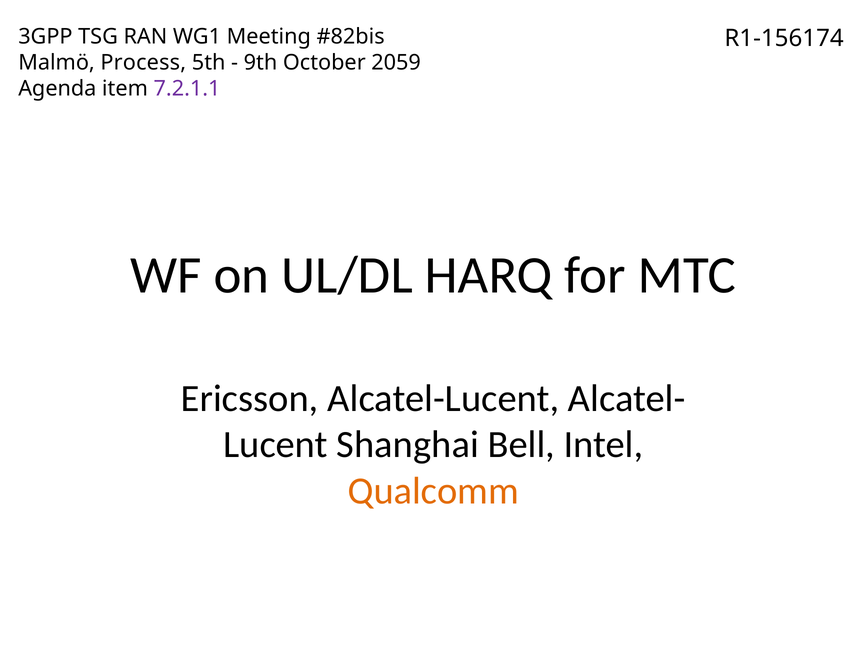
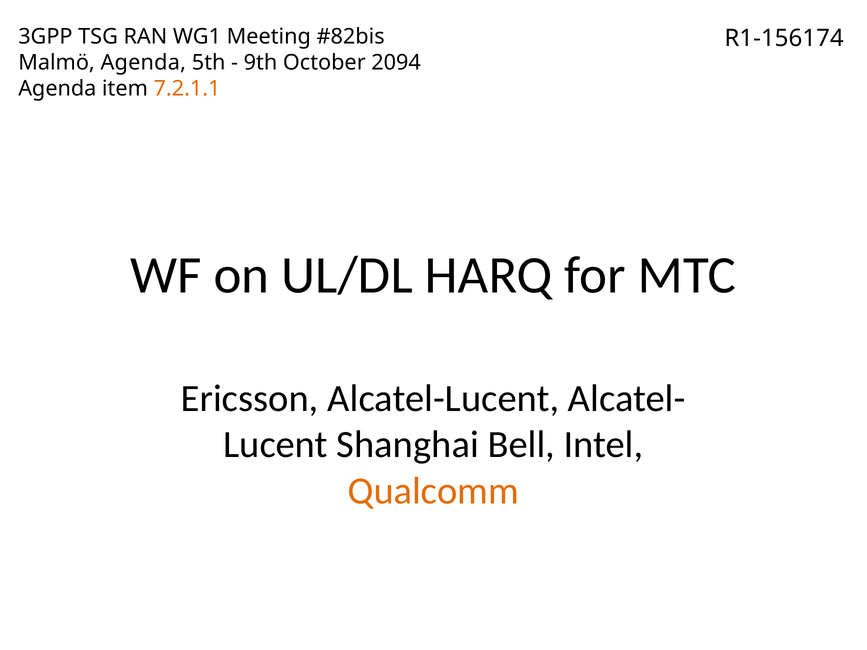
Malmö Process: Process -> Agenda
2059: 2059 -> 2094
7.2.1.1 colour: purple -> orange
